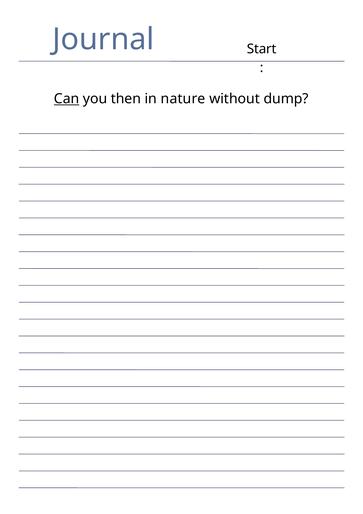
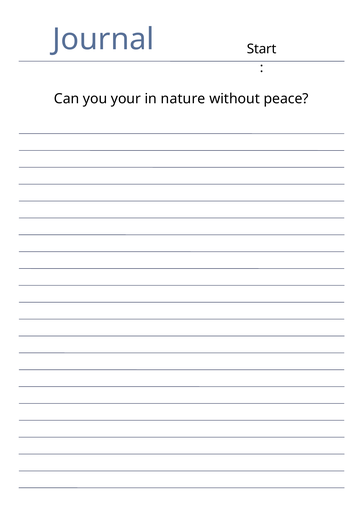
Can underline: present -> none
then: then -> your
dump: dump -> peace
